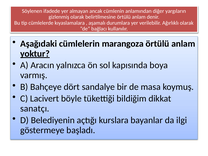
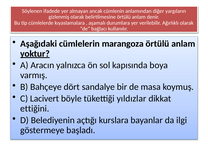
bildiğim: bildiğim -> yıldızlar
sanatçı: sanatçı -> ettiğini
